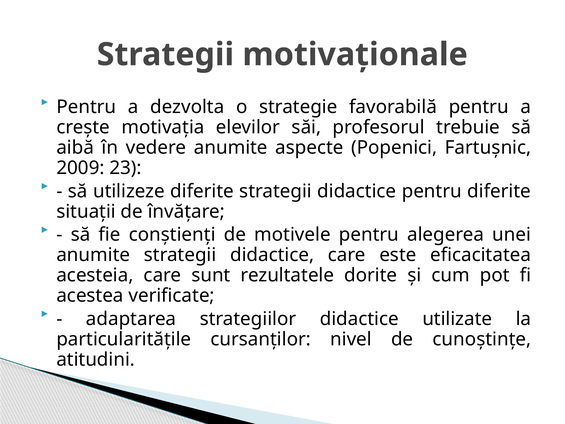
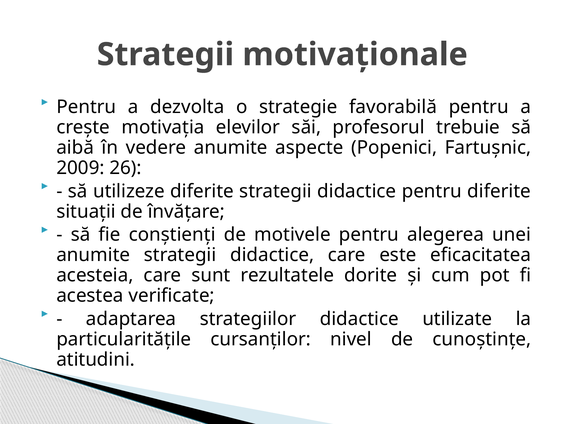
23: 23 -> 26
